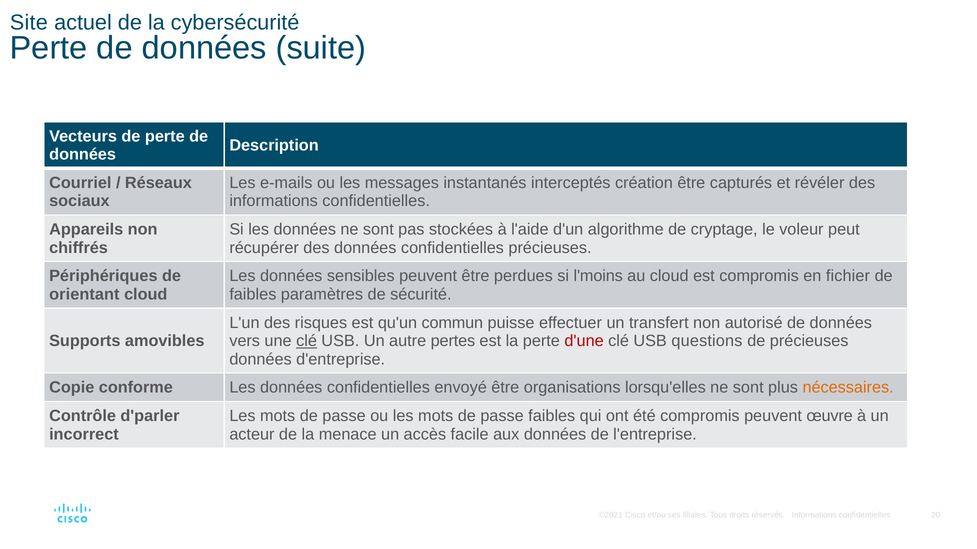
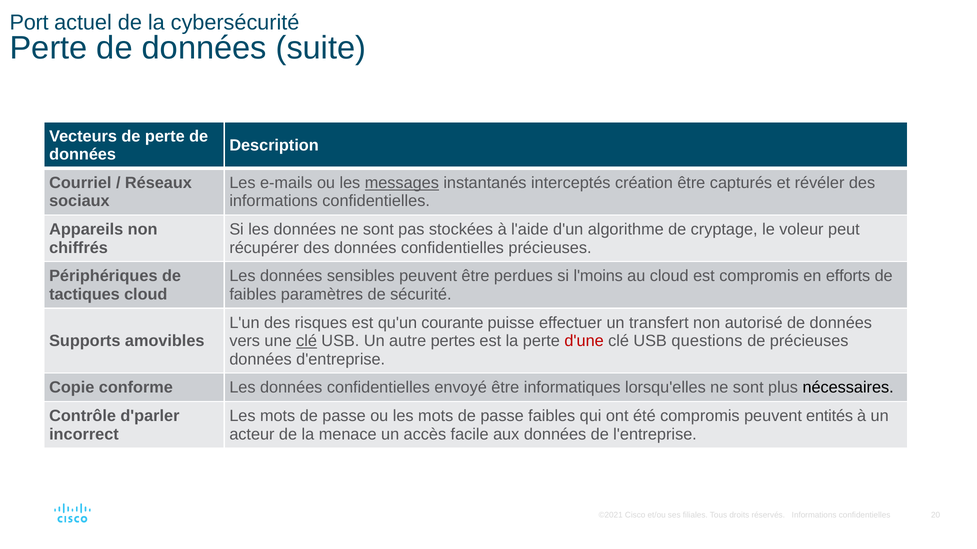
Site: Site -> Port
messages underline: none -> present
fichier: fichier -> efforts
orientant: orientant -> tactiques
commun: commun -> courante
organisations: organisations -> informatiques
nécessaires colour: orange -> black
œuvre: œuvre -> entités
